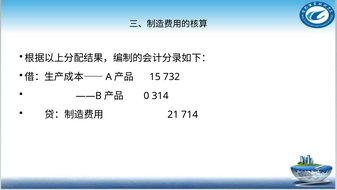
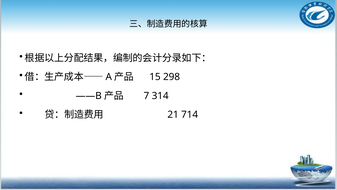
732: 732 -> 298
0: 0 -> 7
